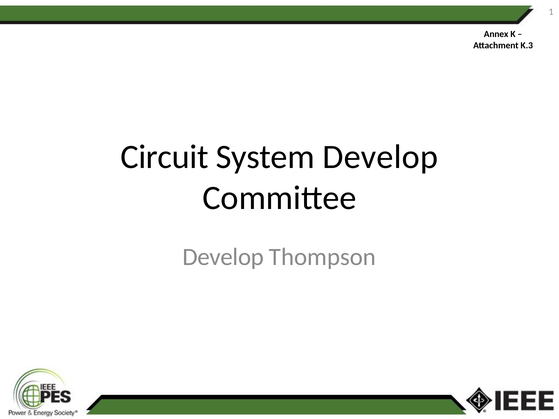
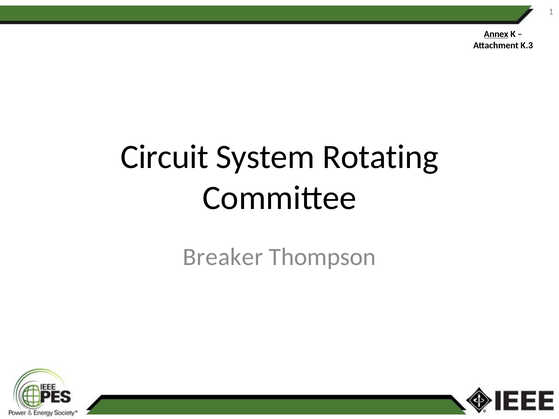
Annex underline: none -> present
System Develop: Develop -> Rotating
Develop at (223, 257): Develop -> Breaker
